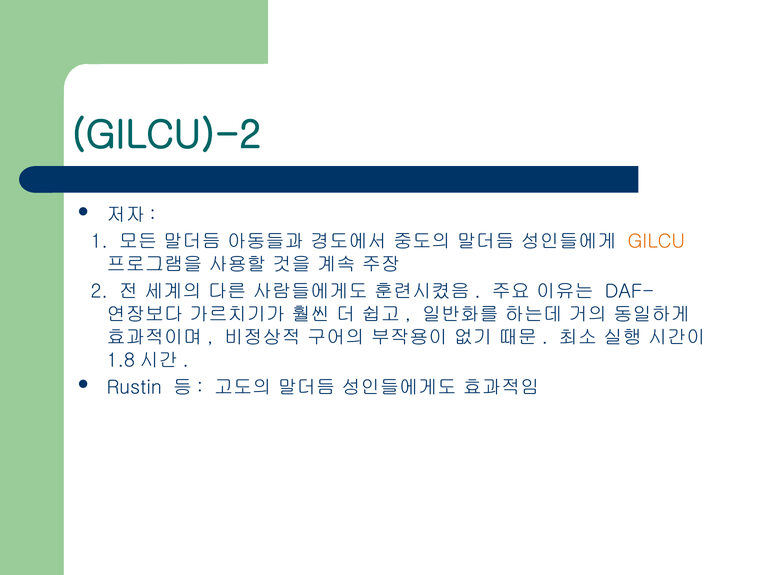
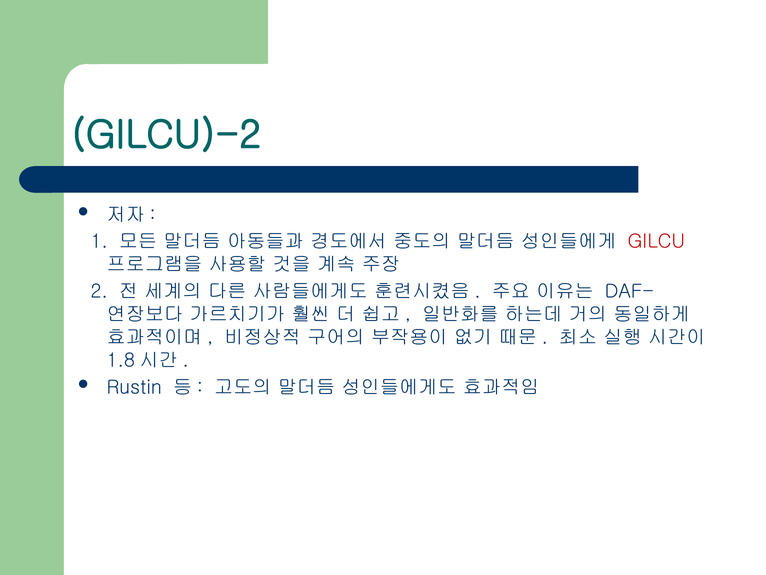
GILCU colour: orange -> red
